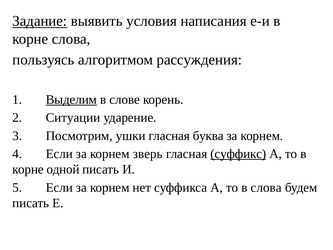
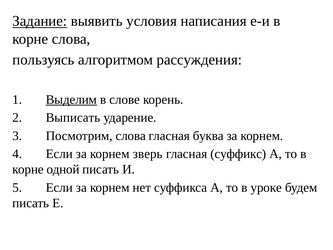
Ситуации: Ситуации -> Выписать
Посмотрим ушки: ушки -> слова
суффикс underline: present -> none
в слова: слова -> уроке
